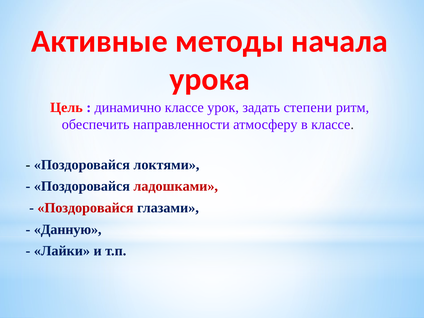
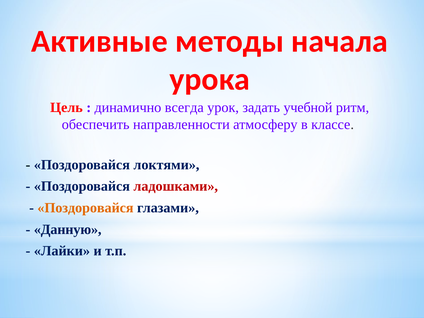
динамично классе: классе -> всегда
степени: степени -> учебной
Поздоровайся at (85, 208) colour: red -> orange
